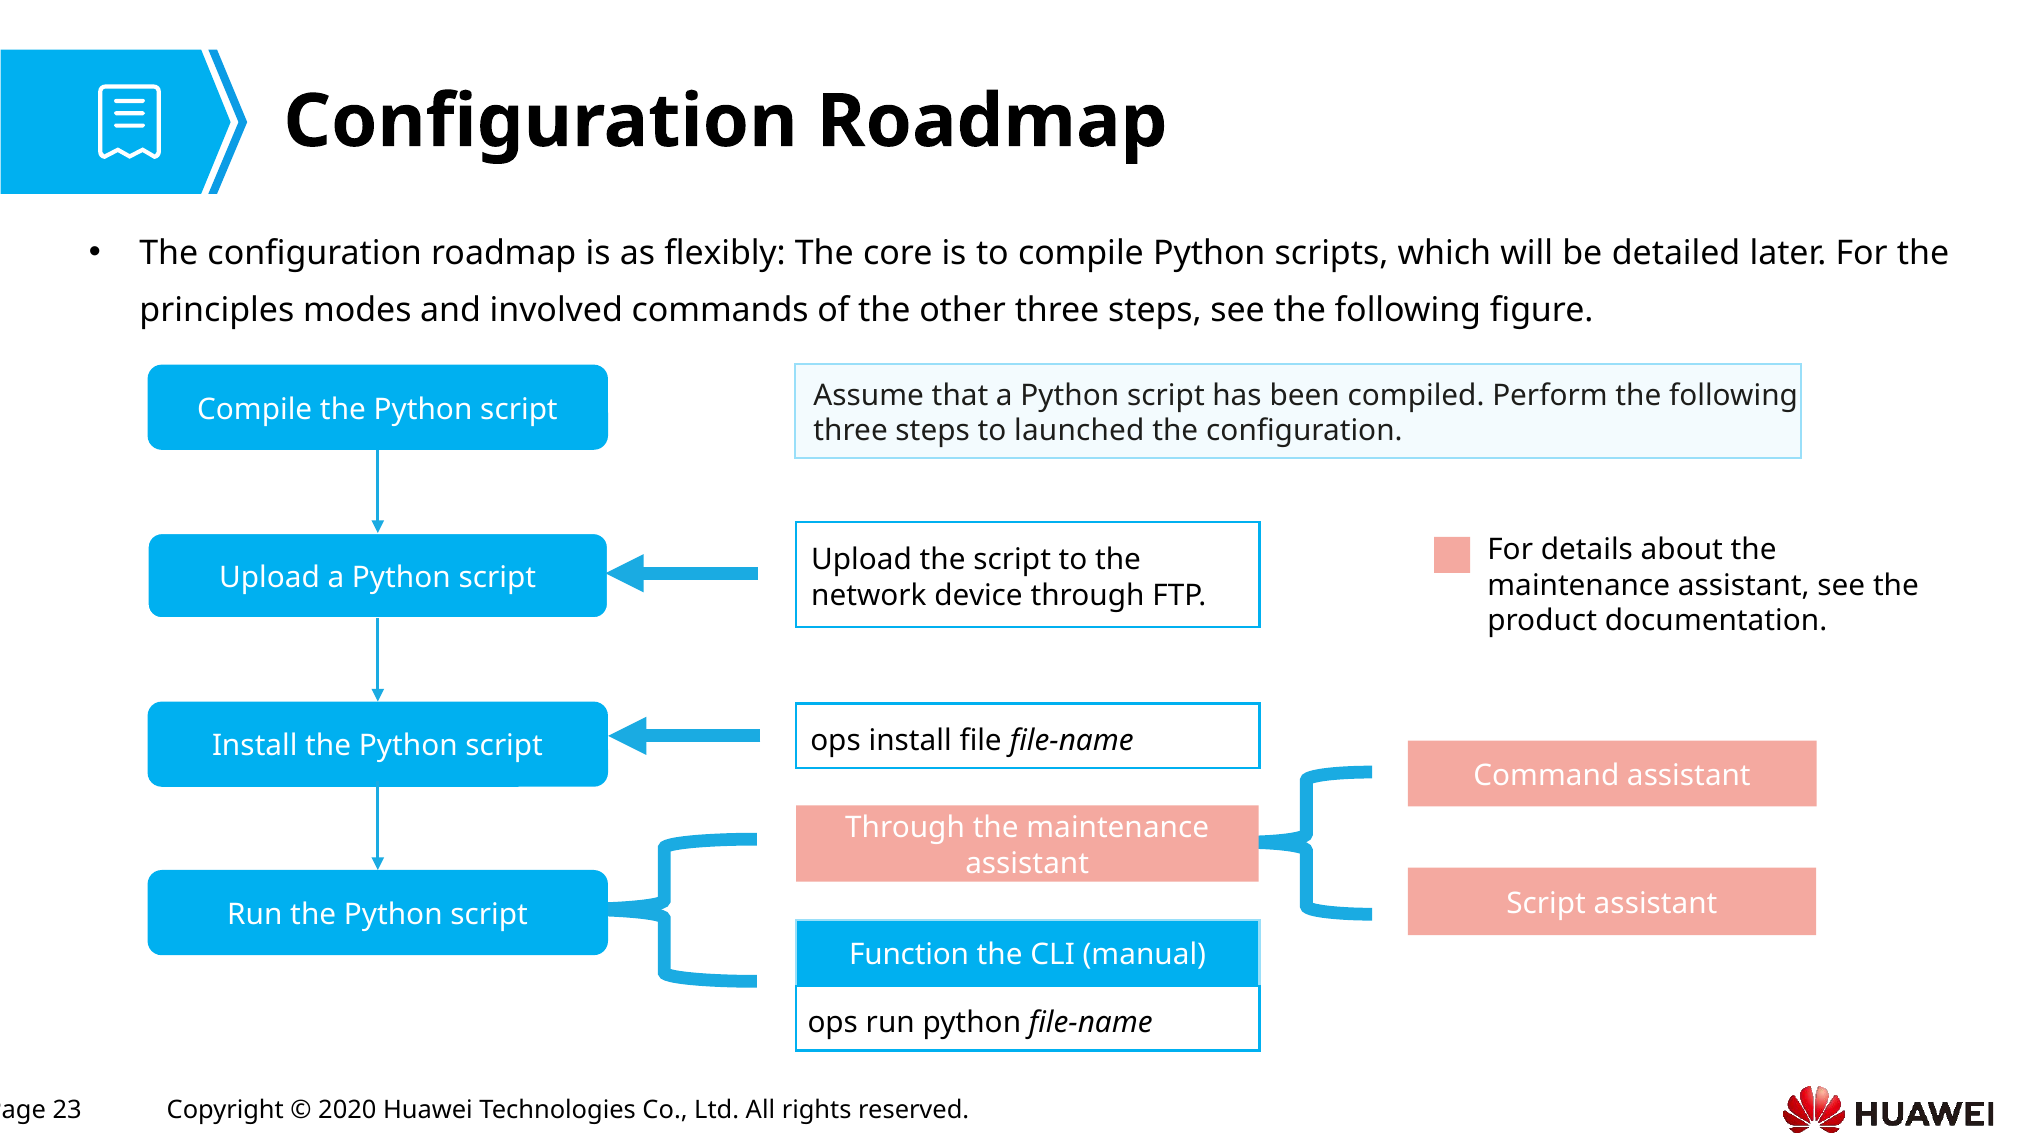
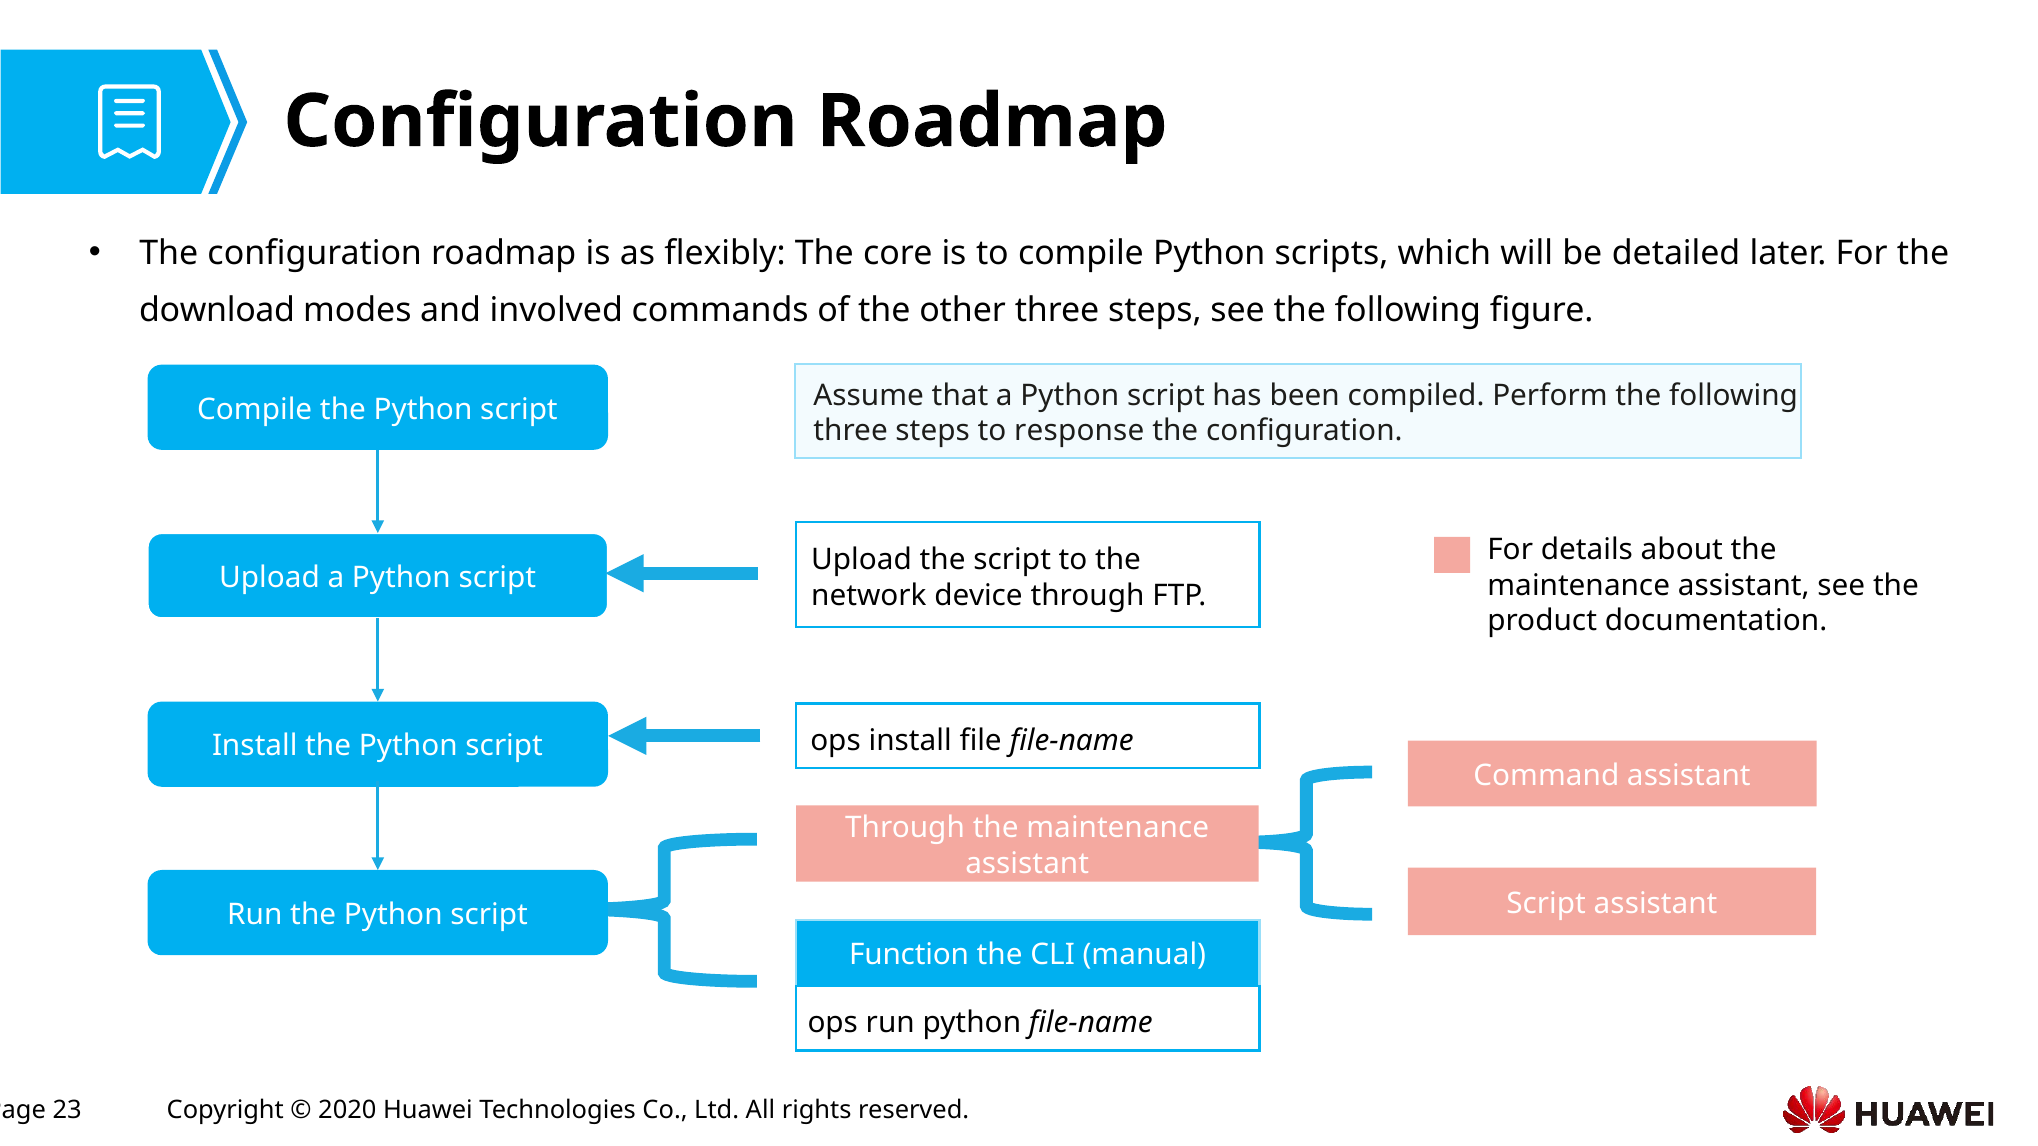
principles: principles -> download
launched: launched -> response
